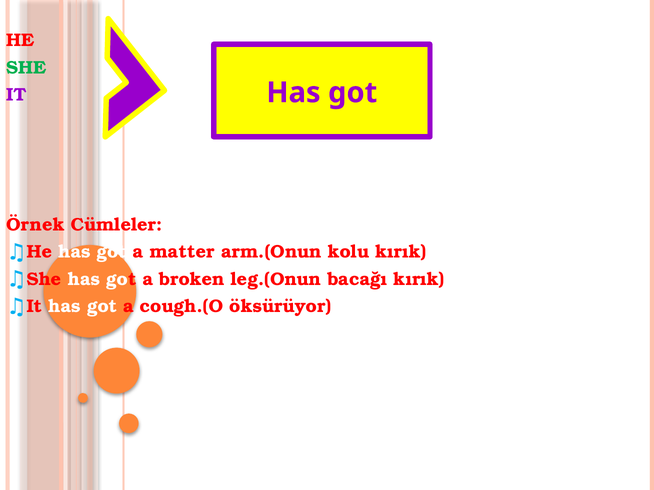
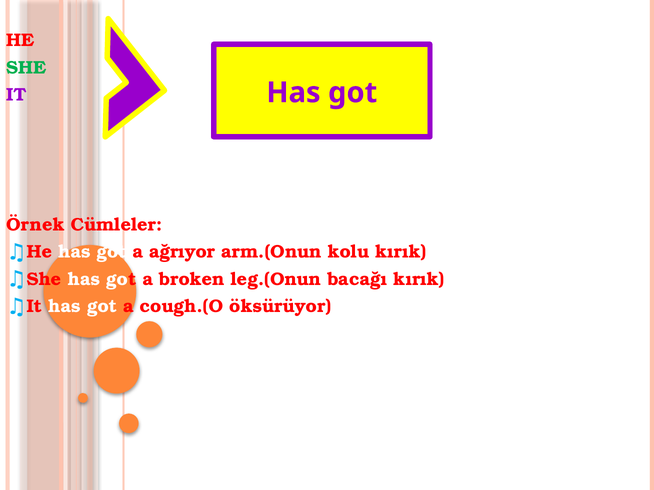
matter: matter -> ağrıyor
